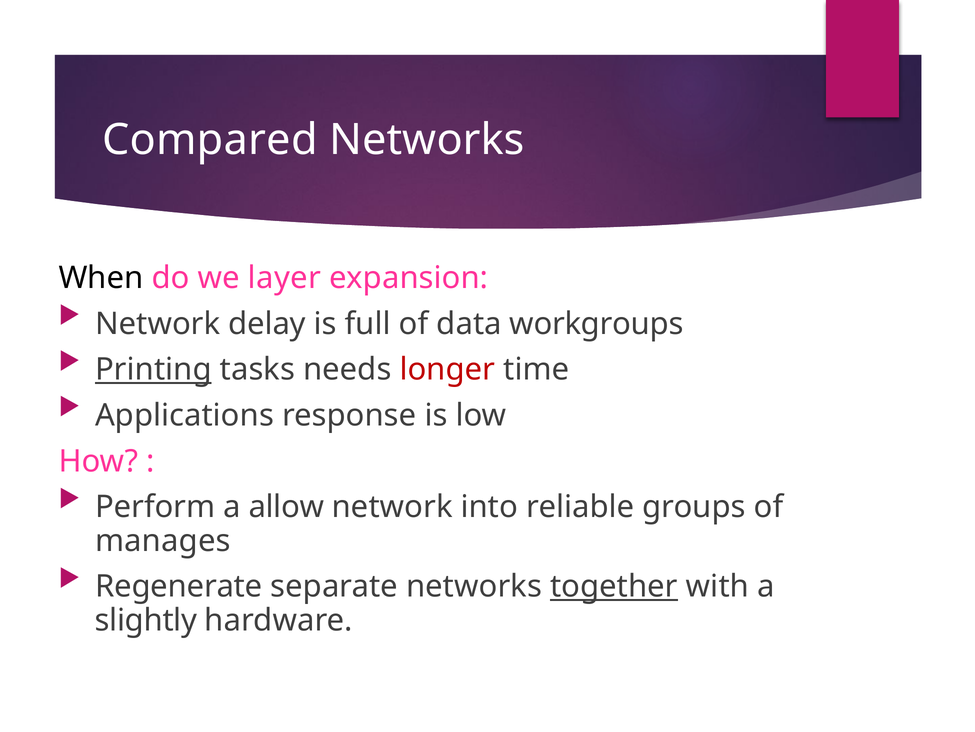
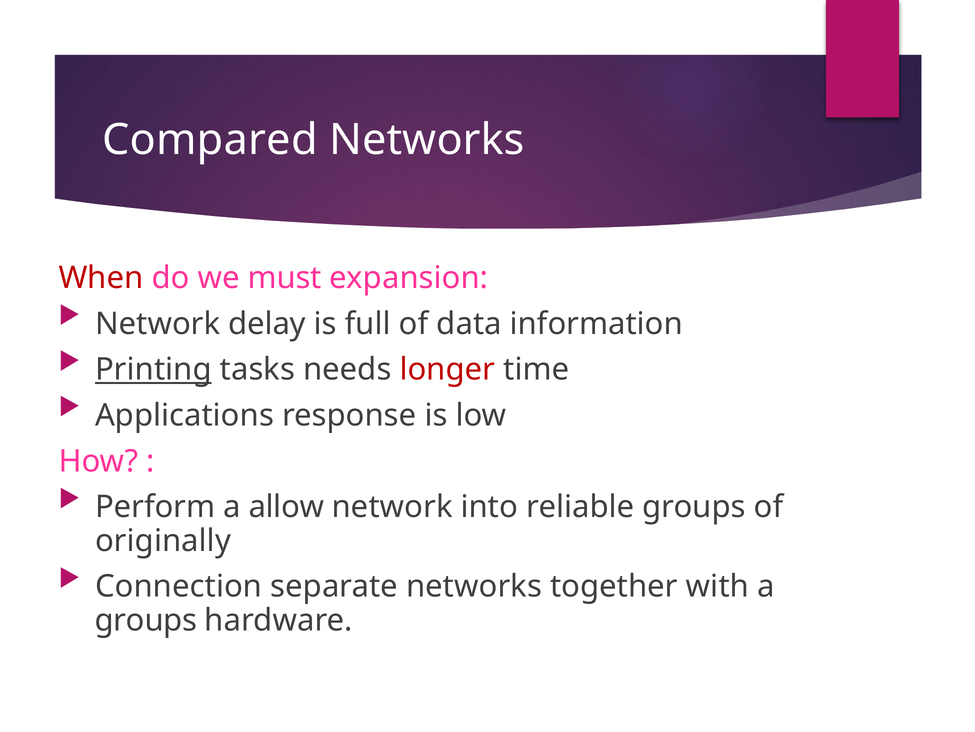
When colour: black -> red
layer: layer -> must
workgroups: workgroups -> information
manages: manages -> originally
Regenerate: Regenerate -> Connection
together underline: present -> none
slightly at (146, 620): slightly -> groups
